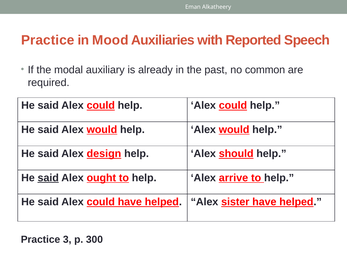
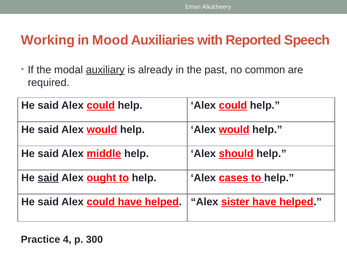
Practice at (48, 40): Practice -> Working
auxiliary underline: none -> present
design: design -> middle
arrive: arrive -> cases
3: 3 -> 4
